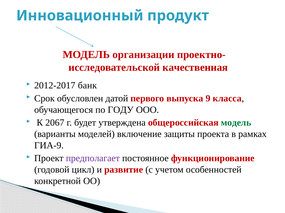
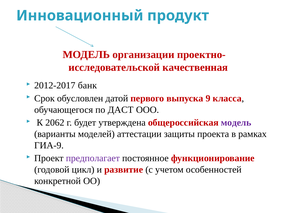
ГОДУ: ГОДУ -> ДАСТ
2067: 2067 -> 2062
модель at (236, 123) colour: green -> purple
включение: включение -> аттестации
